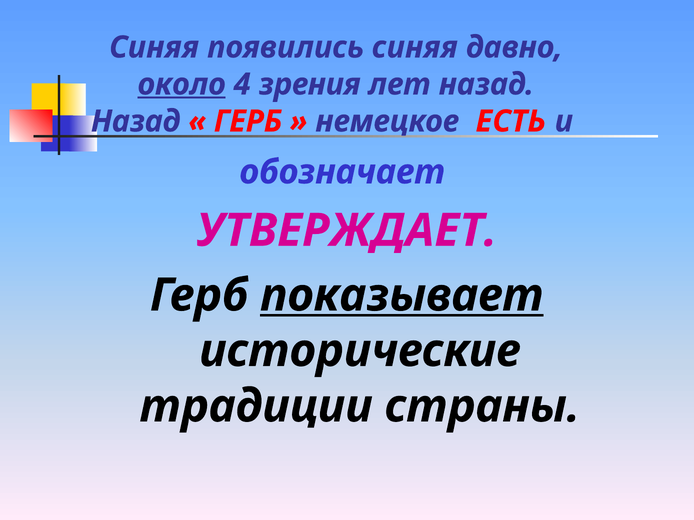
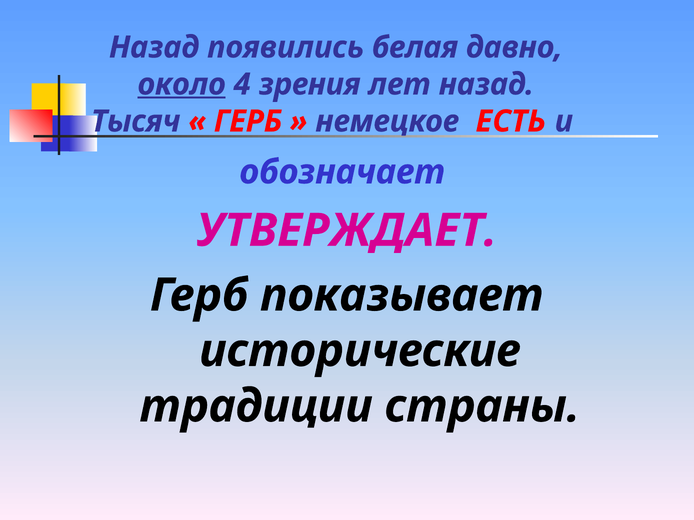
Синяя at (154, 47): Синяя -> Назад
появились синяя: синяя -> белая
Назад at (136, 121): Назад -> Тысяч
показывает underline: present -> none
